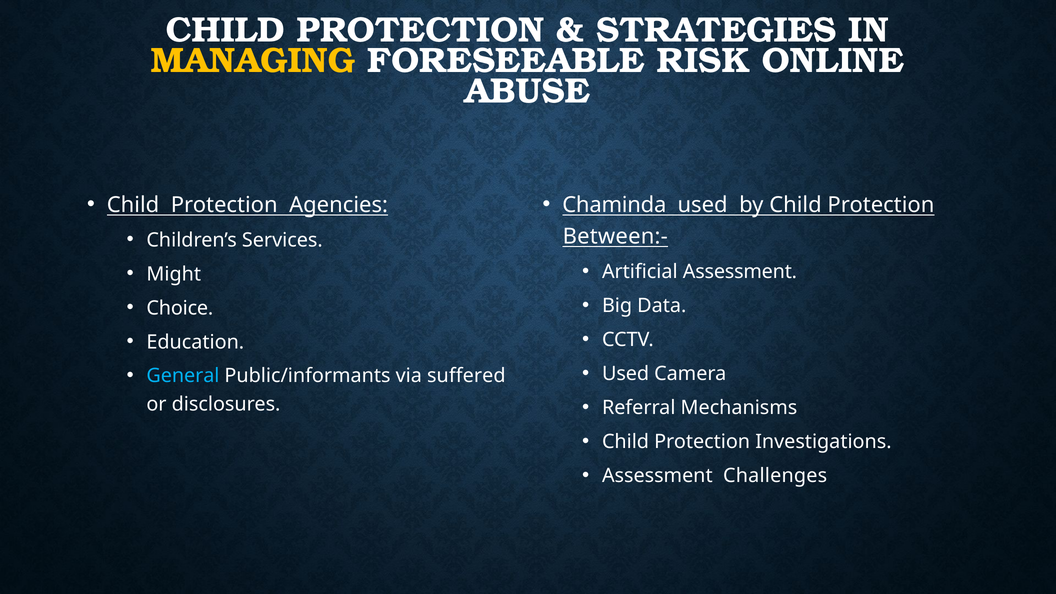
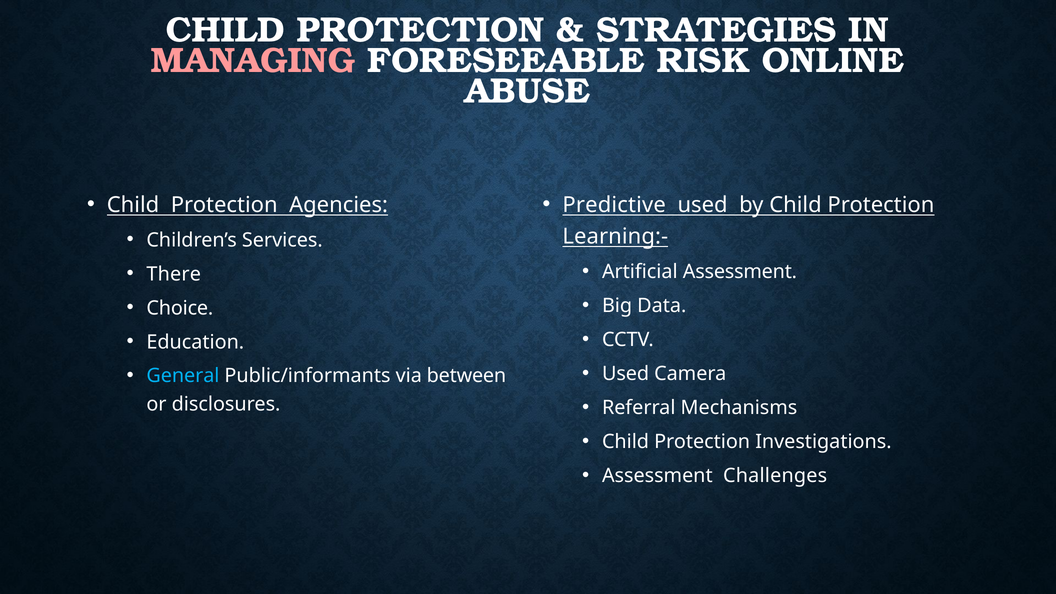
MANAGING colour: yellow -> pink
Chaminda: Chaminda -> Predictive
Between:-: Between:- -> Learning:-
Might: Might -> There
suffered: suffered -> between
